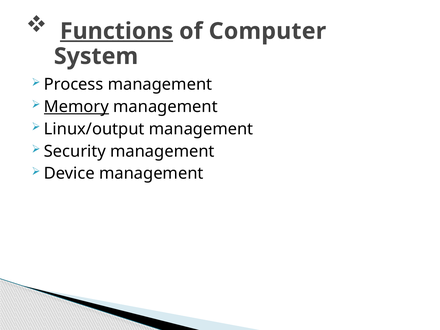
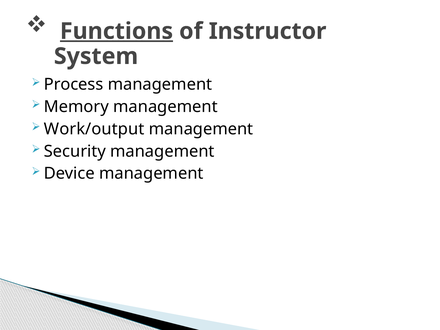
Computer: Computer -> Instructor
Memory underline: present -> none
Linux/output: Linux/output -> Work/output
